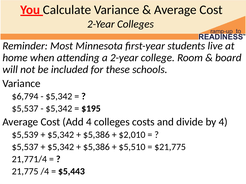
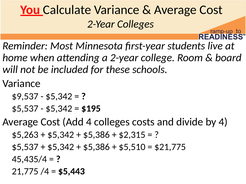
$6,794: $6,794 -> $9,537
$5,539: $5,539 -> $5,263
$2,010: $2,010 -> $2,315
21,771/4: 21,771/4 -> 45,435/4
